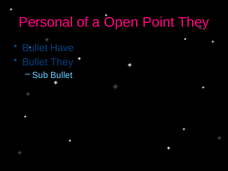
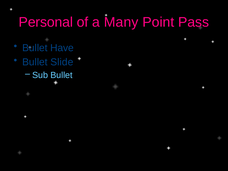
Open: Open -> Many
Point They: They -> Pass
Bullet They: They -> Slide
